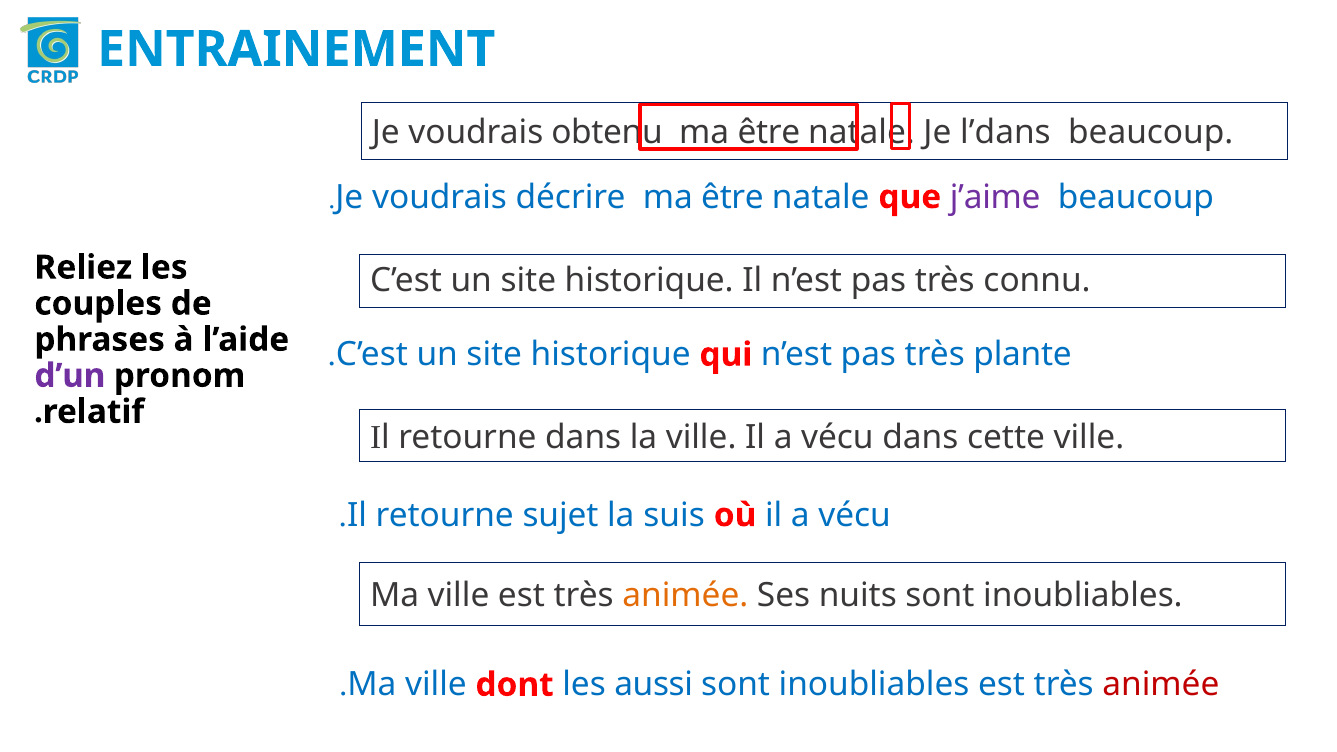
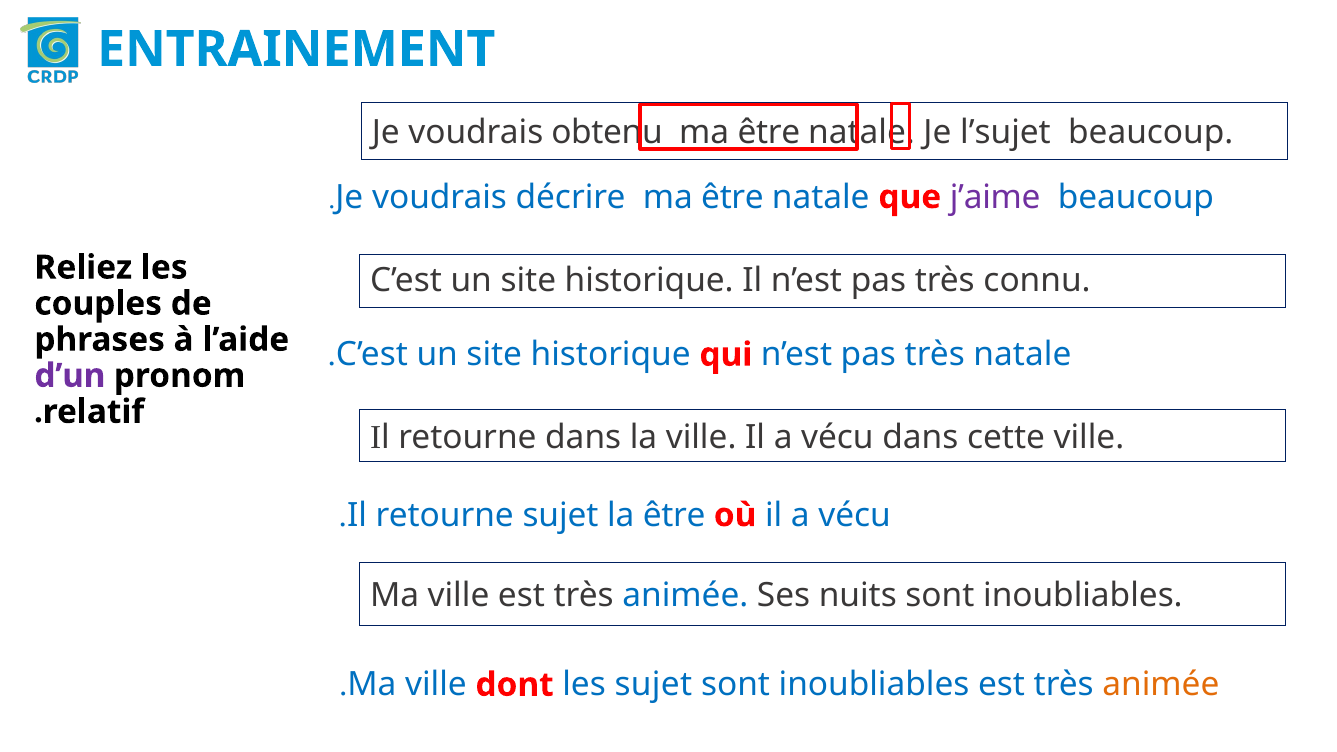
l’dans: l’dans -> l’sujet
très plante: plante -> natale
la suis: suis -> être
animée at (685, 596) colour: orange -> blue
les aussi: aussi -> sujet
animée at (1161, 685) colour: red -> orange
